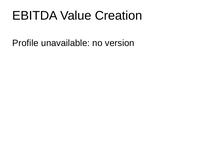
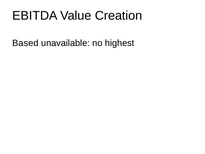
Profile: Profile -> Based
version: version -> highest
